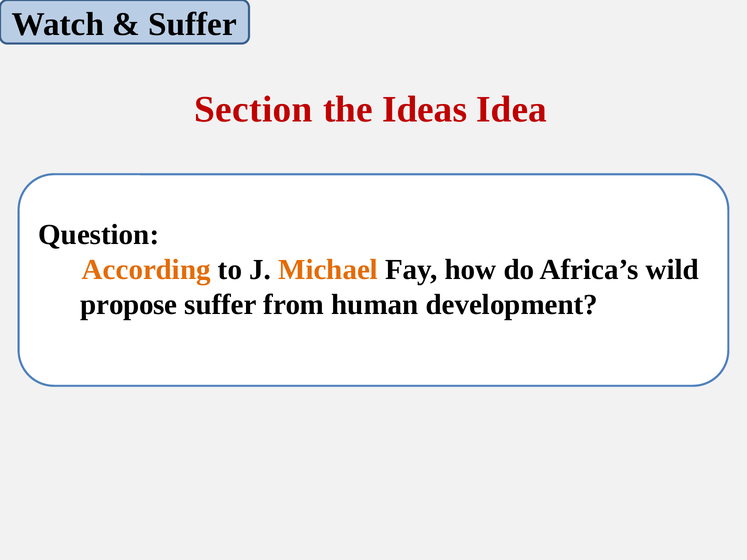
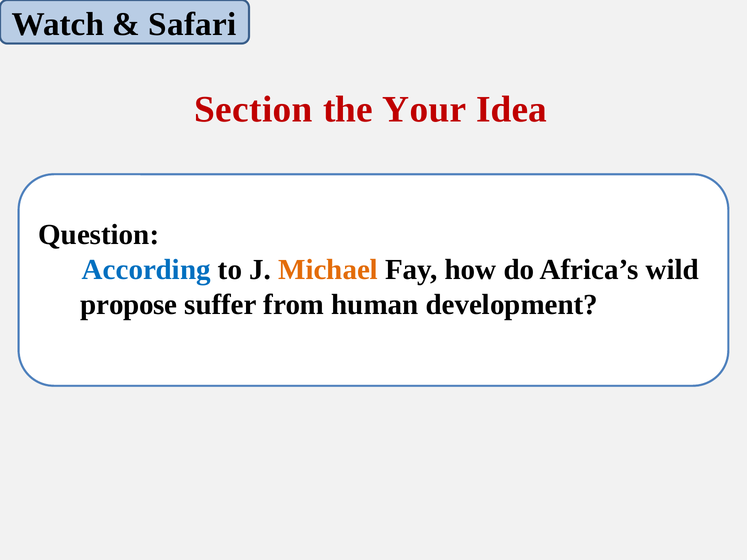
Suffer at (193, 24): Suffer -> Safari
Ideas: Ideas -> Your
According colour: orange -> blue
